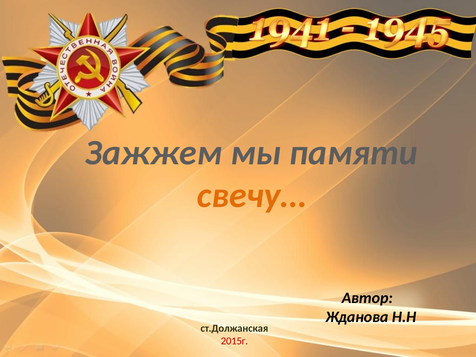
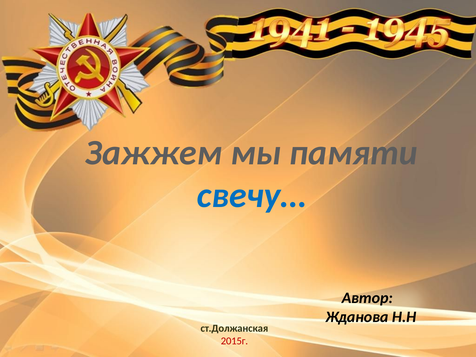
свечу… colour: orange -> blue
